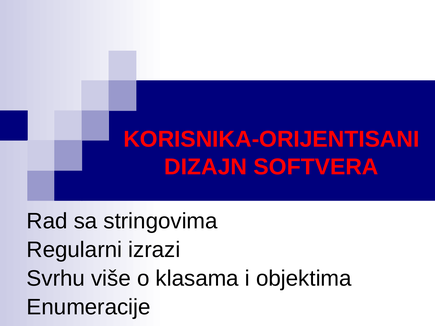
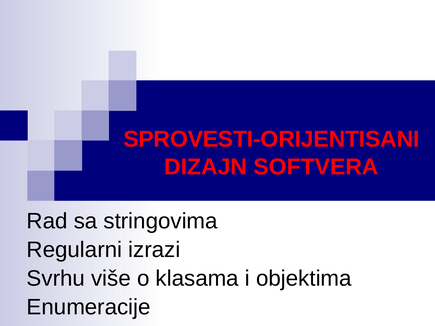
KORISNIKA-ORIJENTISANI: KORISNIKA-ORIJENTISANI -> SPROVESTI-ORIJENTISANI
